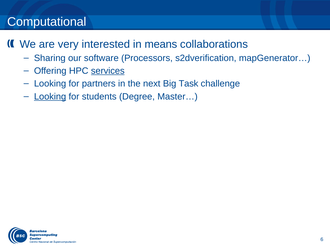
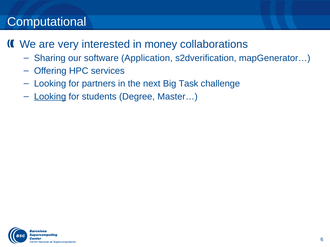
means: means -> money
Processors: Processors -> Application
services underline: present -> none
